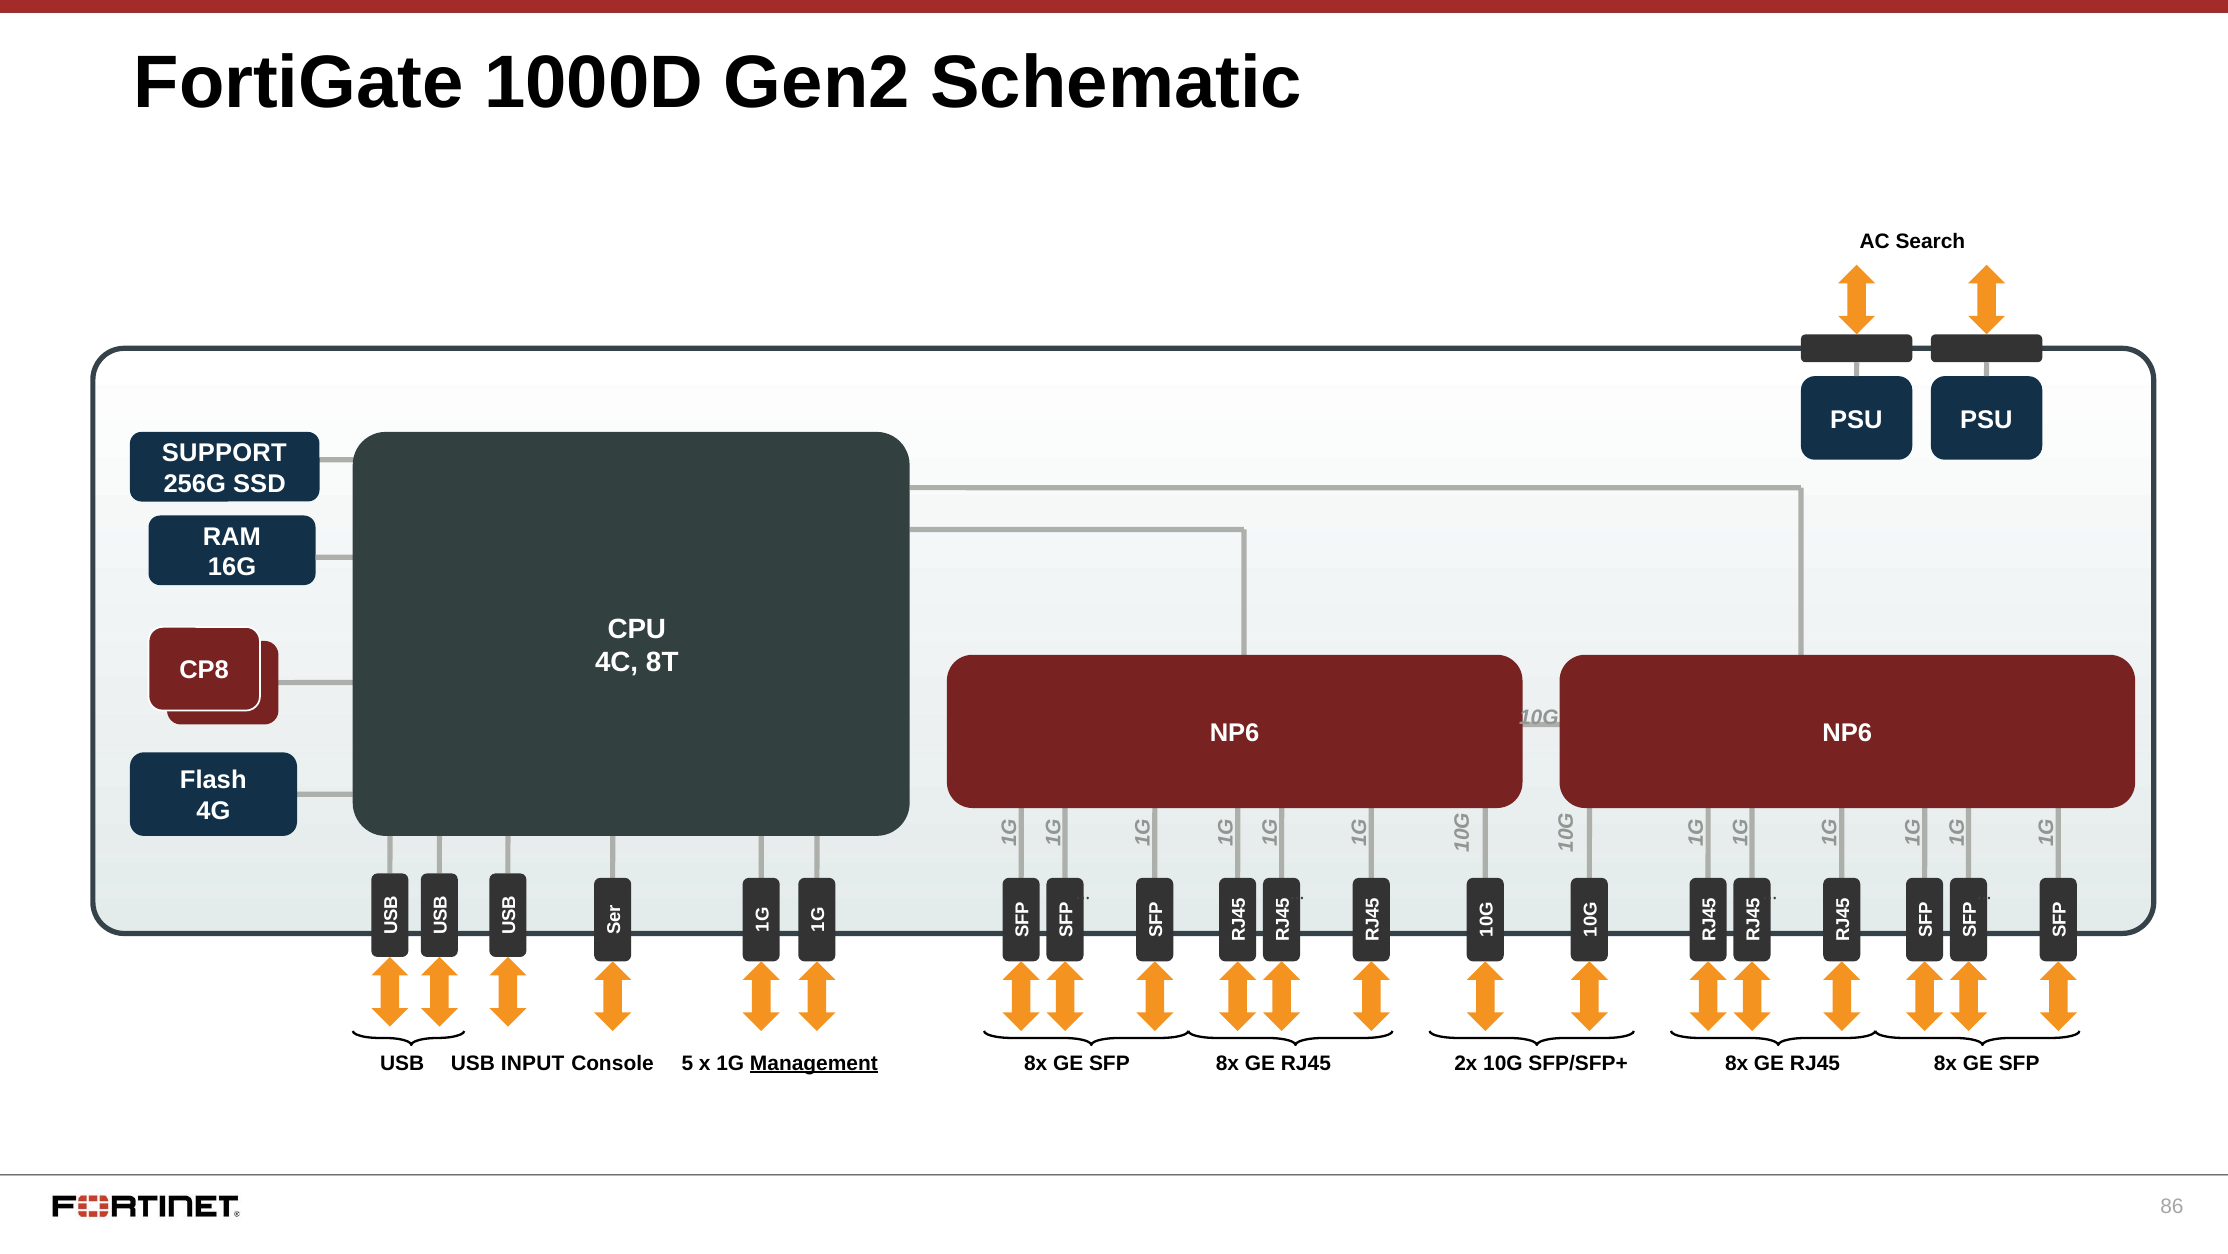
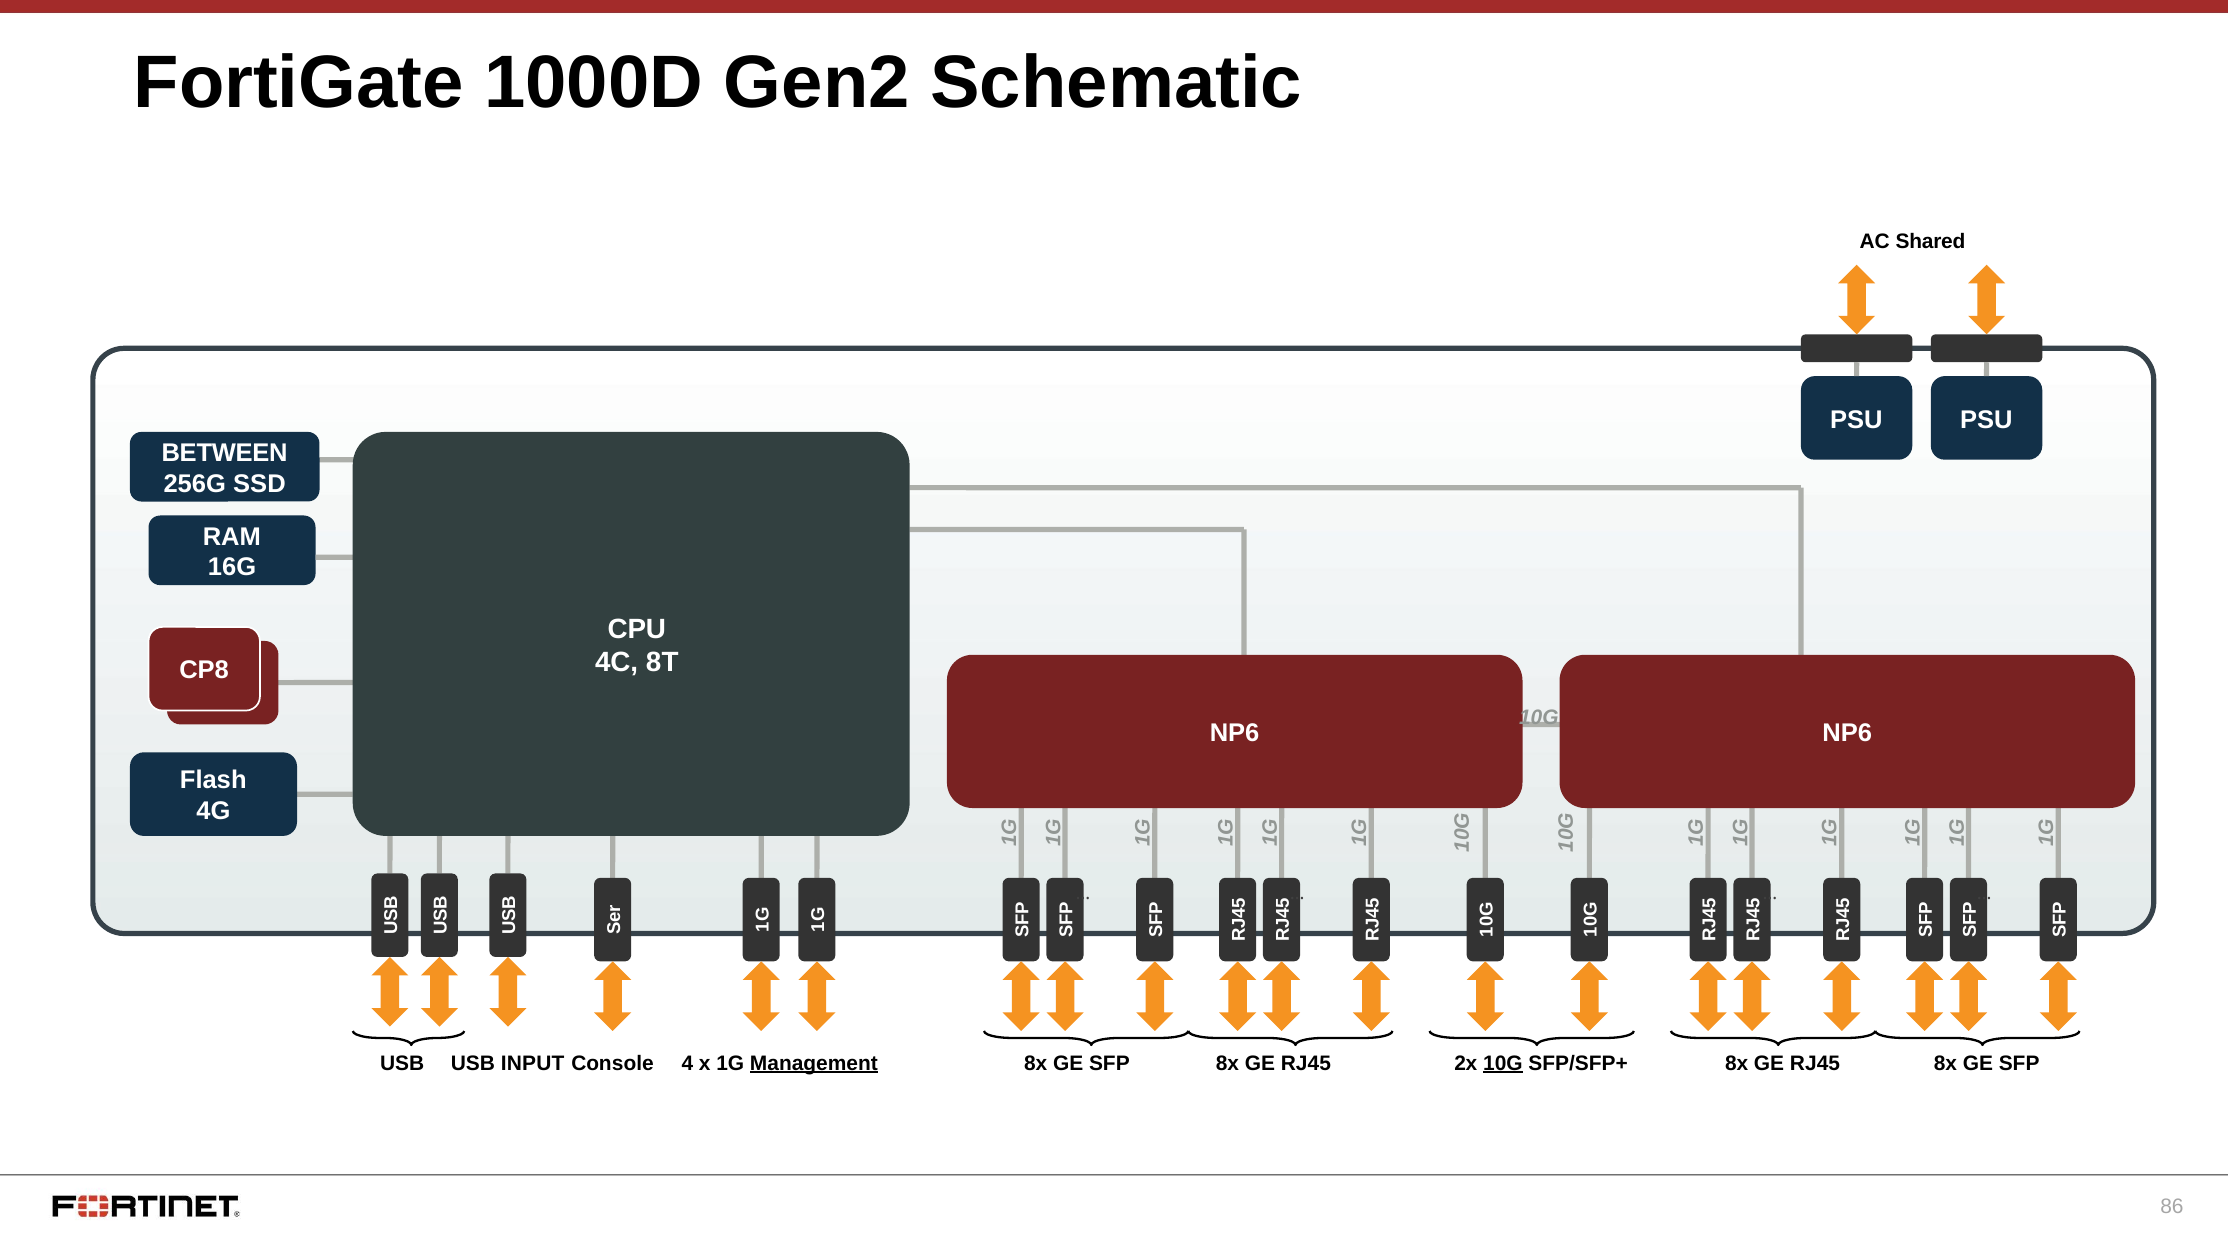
Search: Search -> Shared
SUPPORT: SUPPORT -> BETWEEN
Console 5: 5 -> 4
10G at (1503, 1063) underline: none -> present
